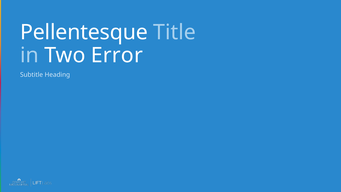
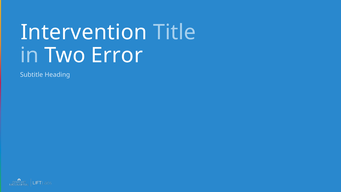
Pellentesque: Pellentesque -> Intervention
